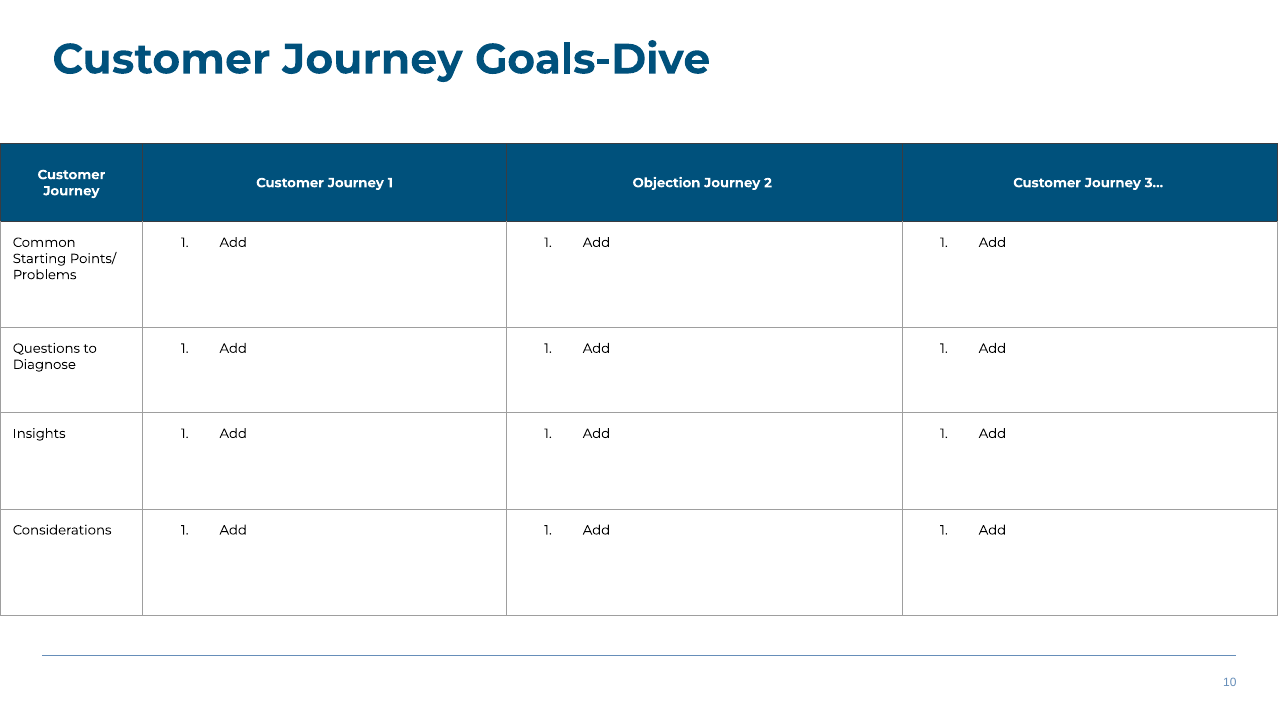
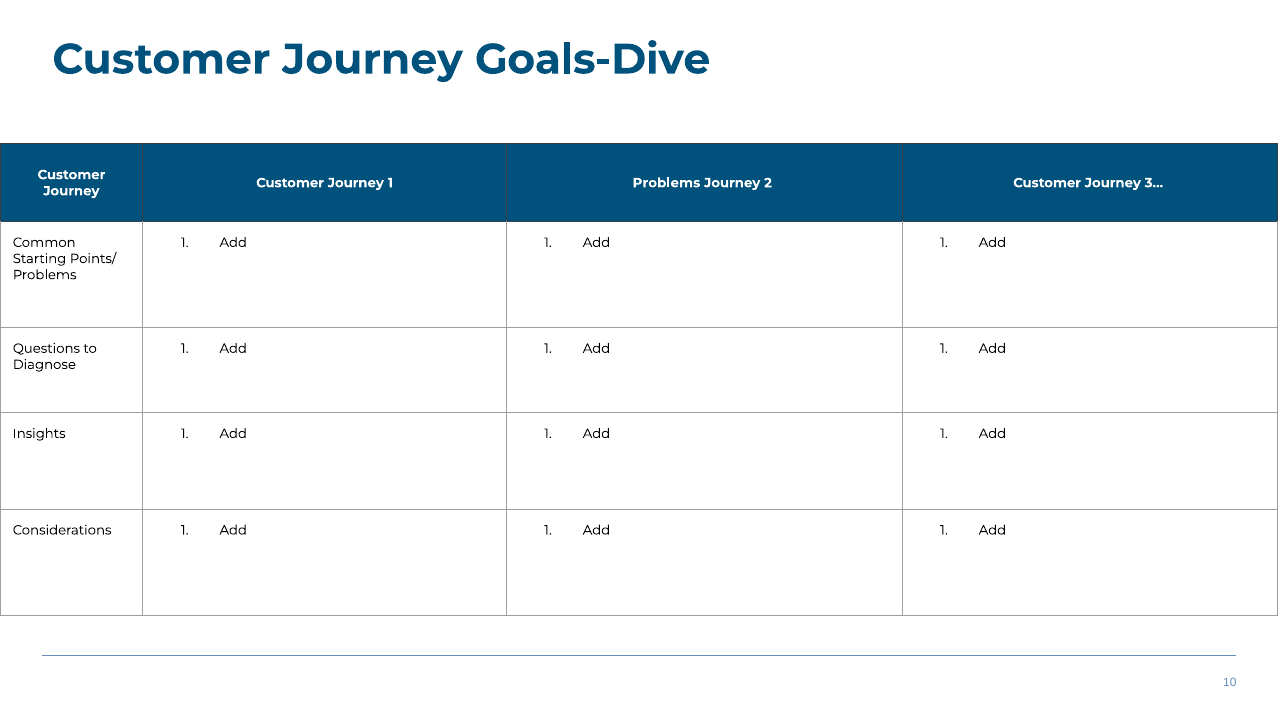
1 Objection: Objection -> Problems
